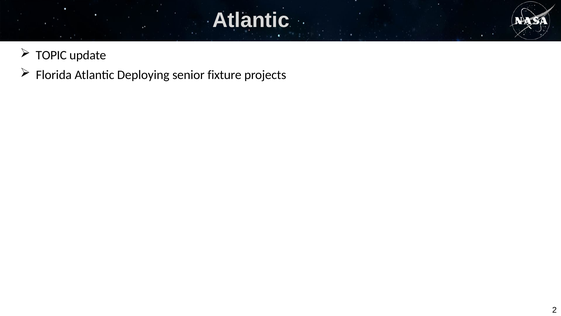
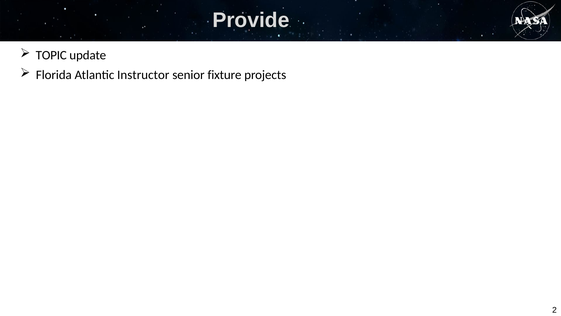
Atlantic at (251, 20): Atlantic -> Provide
Deploying: Deploying -> Instructor
